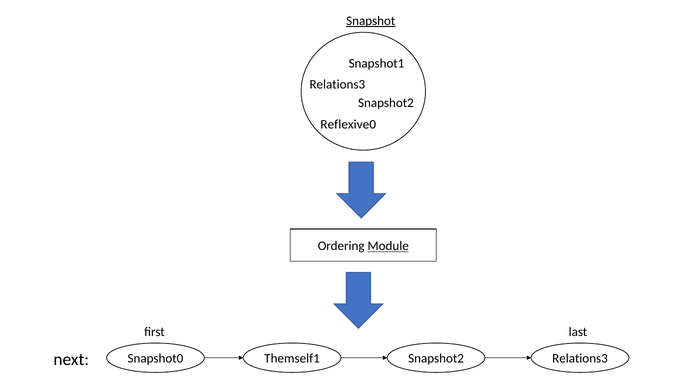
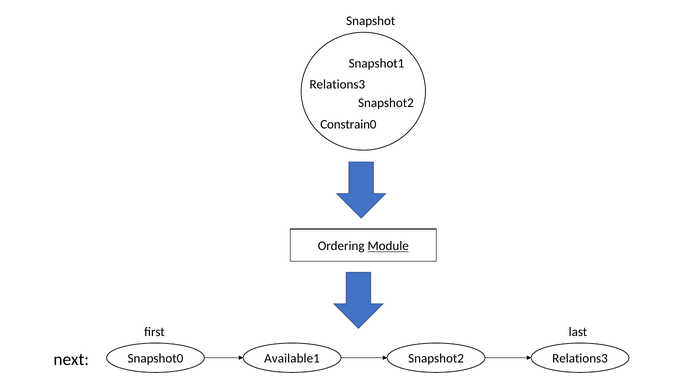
Snapshot underline: present -> none
Reflexive0: Reflexive0 -> Constrain0
Themself1: Themself1 -> Available1
